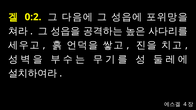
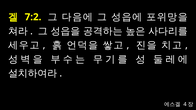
0:2: 0:2 -> 7:2
